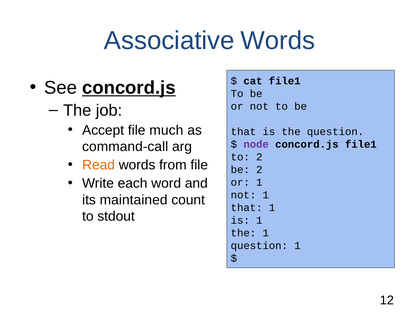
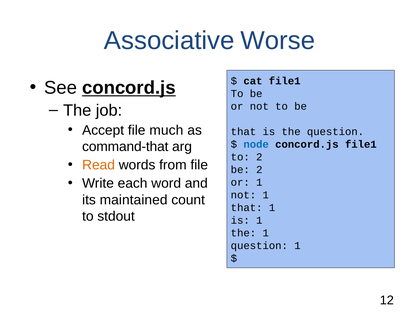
Associative Words: Words -> Worse
command-call: command-call -> command-that
node colour: purple -> blue
